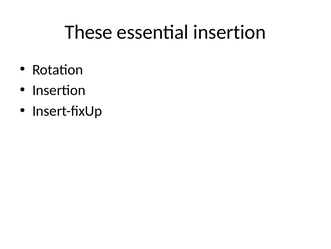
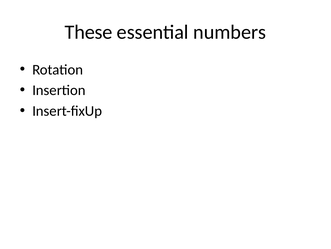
essential insertion: insertion -> numbers
